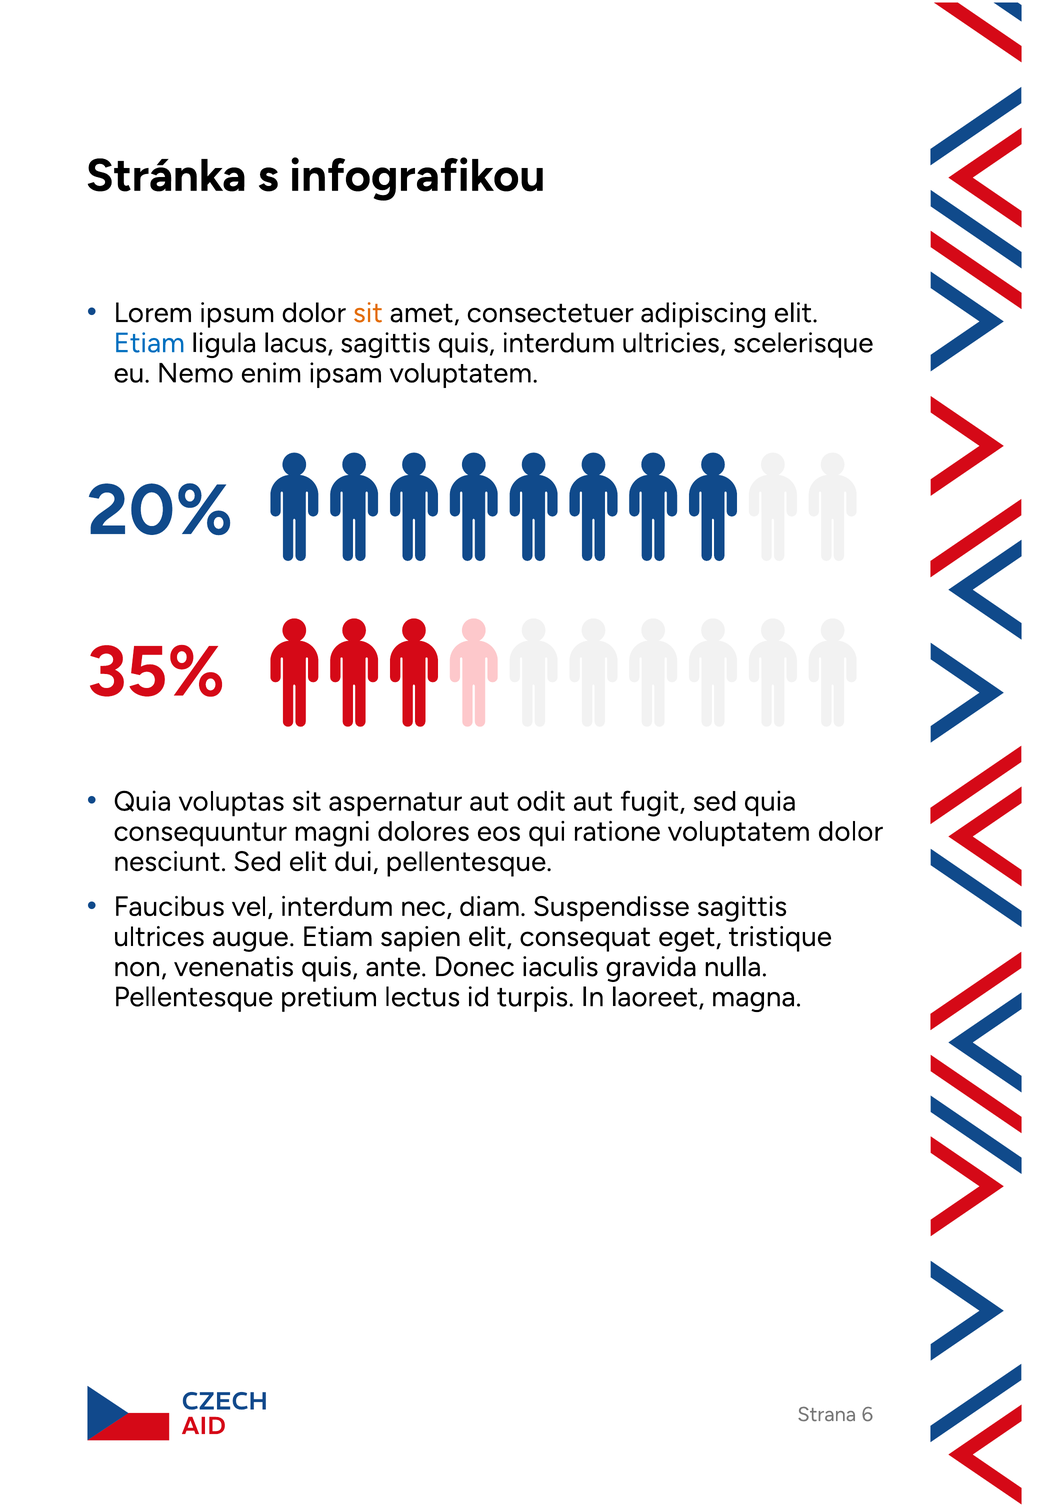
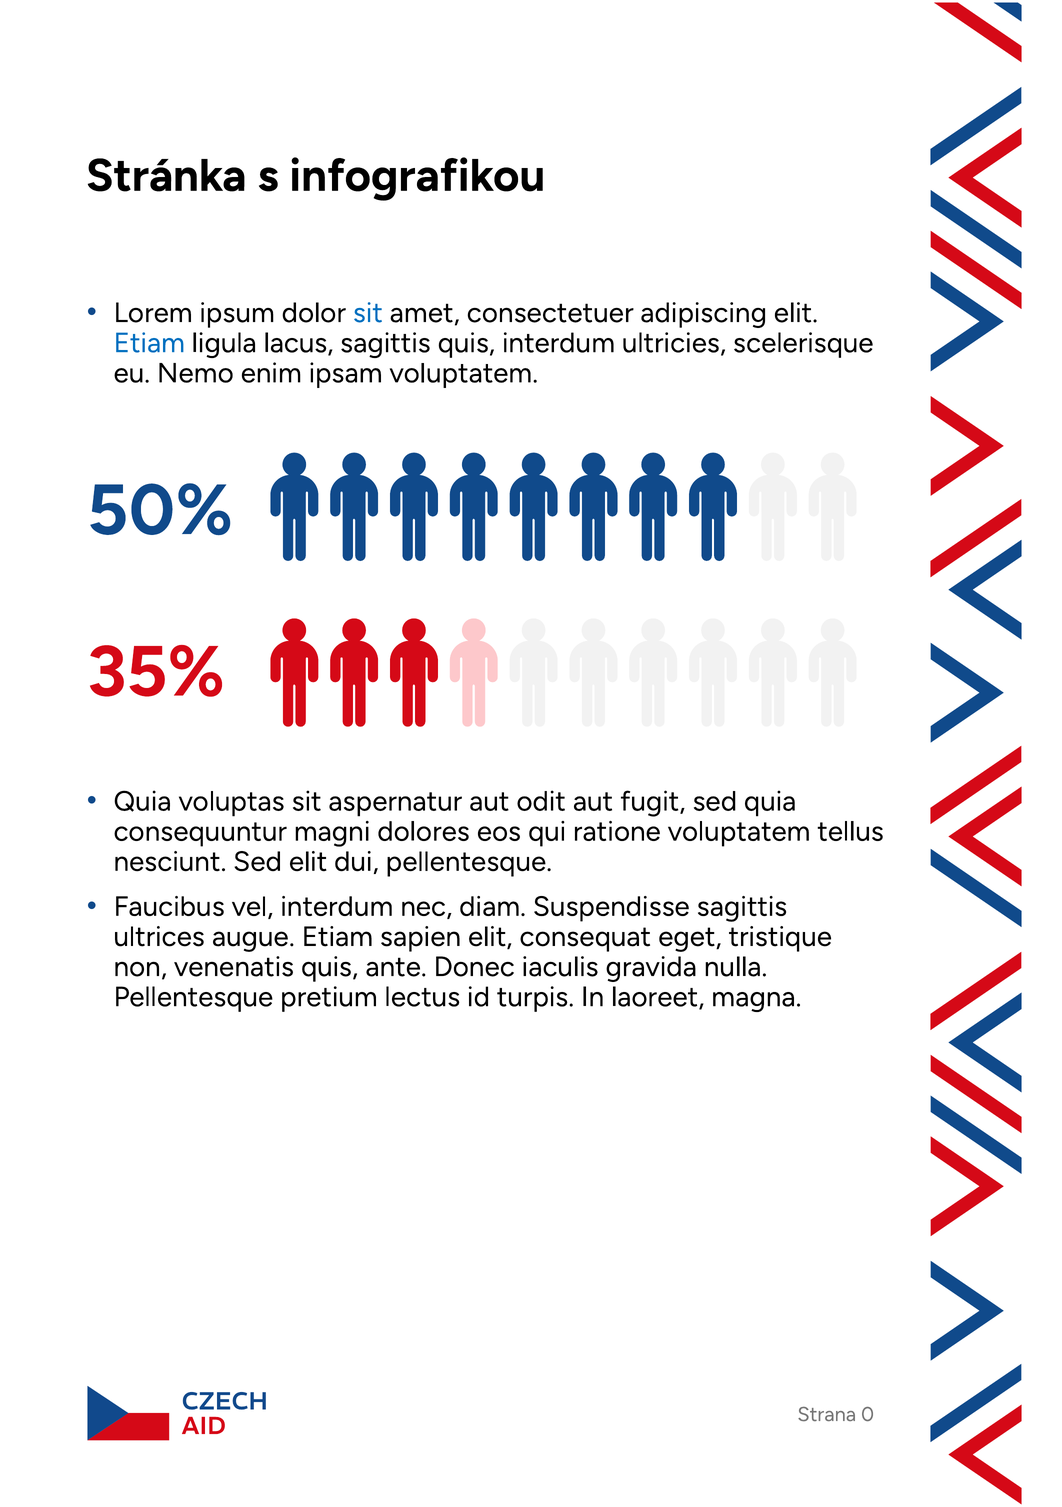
sit at (368, 313) colour: orange -> blue
20%: 20% -> 50%
voluptatem dolor: dolor -> tellus
6: 6 -> 0
